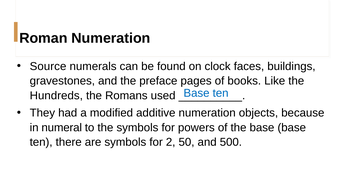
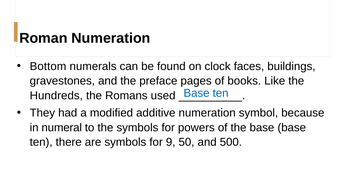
Source: Source -> Bottom
objects: objects -> symbol
2: 2 -> 9
